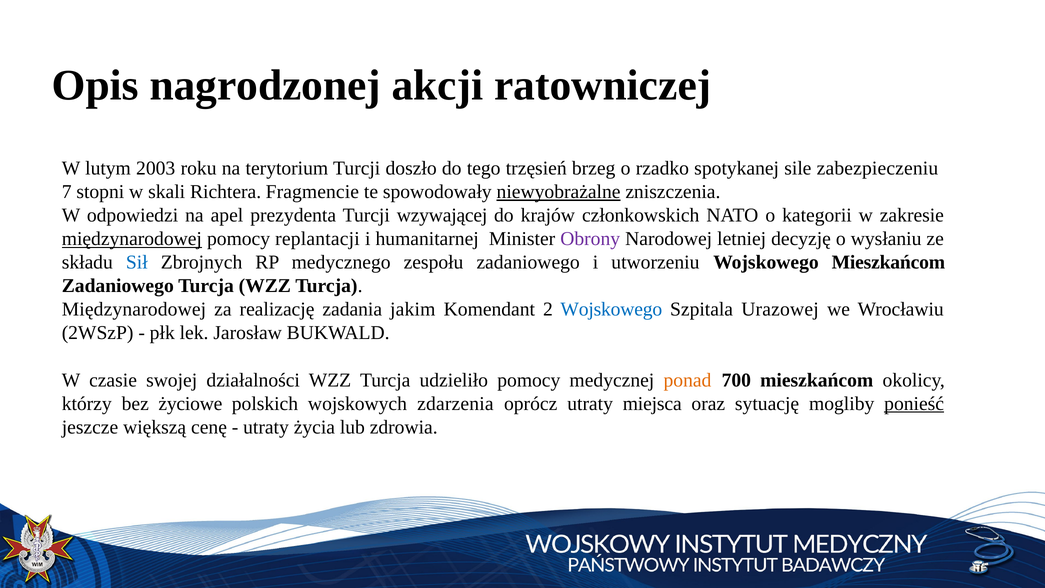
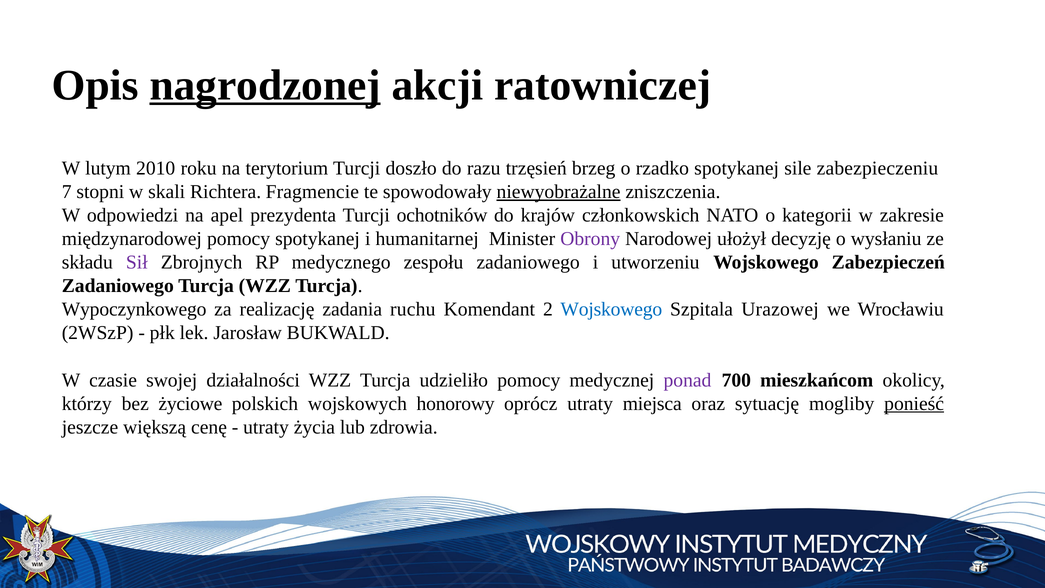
nagrodzonej underline: none -> present
2003: 2003 -> 2010
tego: tego -> razu
wzywającej: wzywającej -> ochotników
międzynarodowej at (132, 239) underline: present -> none
pomocy replantacji: replantacji -> spotykanej
letniej: letniej -> ułożył
Sił colour: blue -> purple
Wojskowego Mieszkańcom: Mieszkańcom -> Zabezpieczeń
Międzynarodowej at (134, 309): Międzynarodowej -> Wypoczynkowego
jakim: jakim -> ruchu
ponad colour: orange -> purple
zdarzenia: zdarzenia -> honorowy
